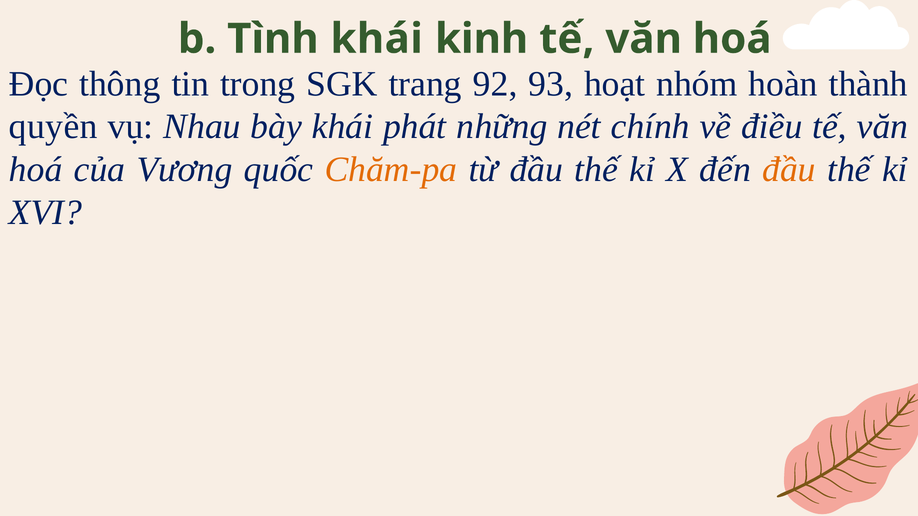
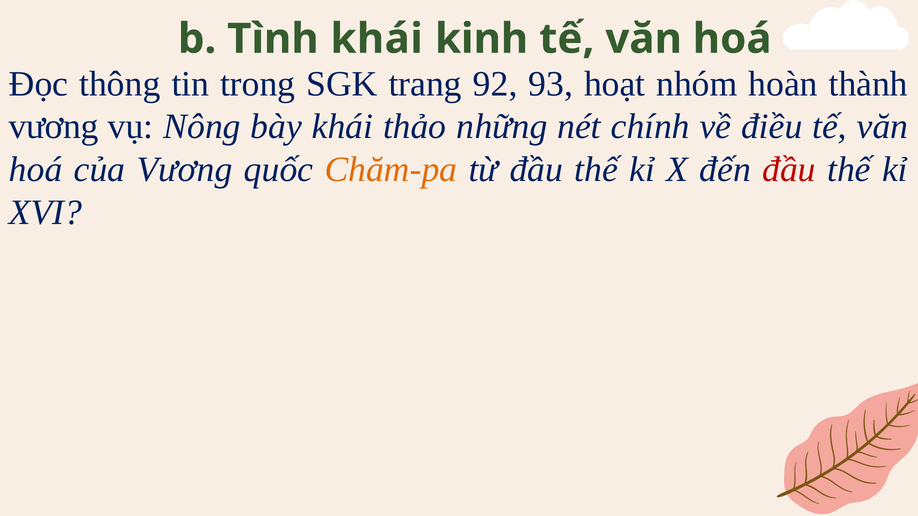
quyền at (53, 127): quyền -> vương
Nhau: Nhau -> Nông
phát: phát -> thảo
đầu at (789, 170) colour: orange -> red
